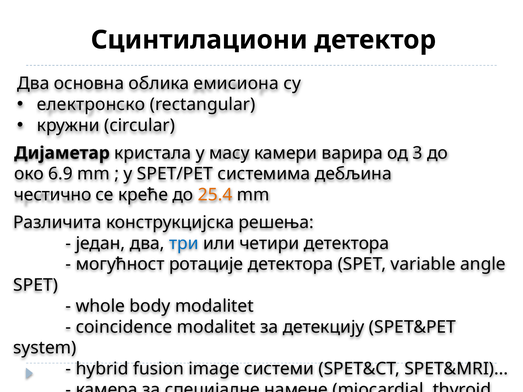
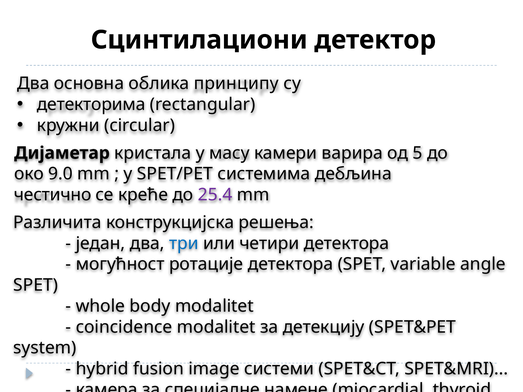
емисиона: емисиона -> принципу
електронско: електронско -> детекторима
3: 3 -> 5
6.9: 6.9 -> 9.0
25.4 colour: orange -> purple
